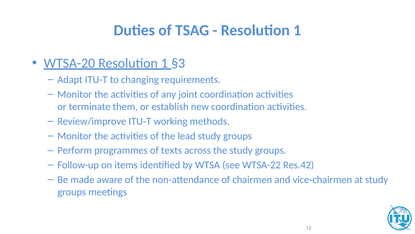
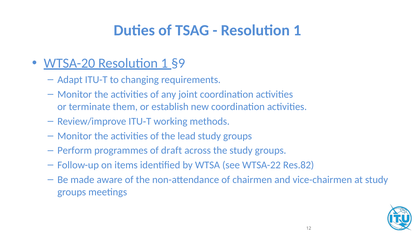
§3: §3 -> §9
texts: texts -> draft
Res.42: Res.42 -> Res.82
